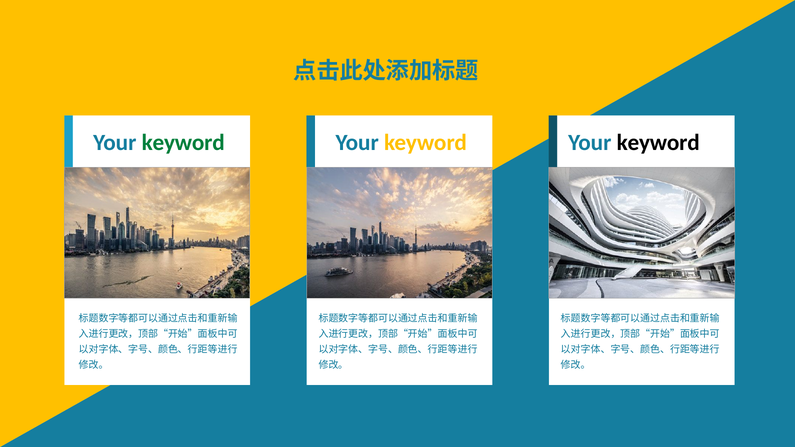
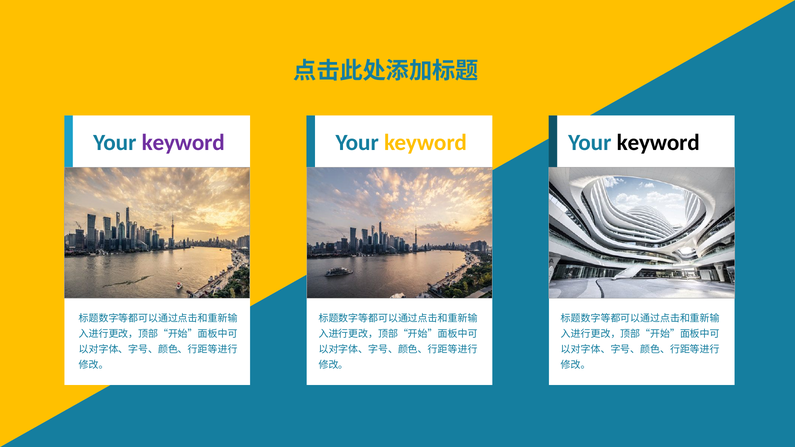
keyword at (183, 143) colour: green -> purple
